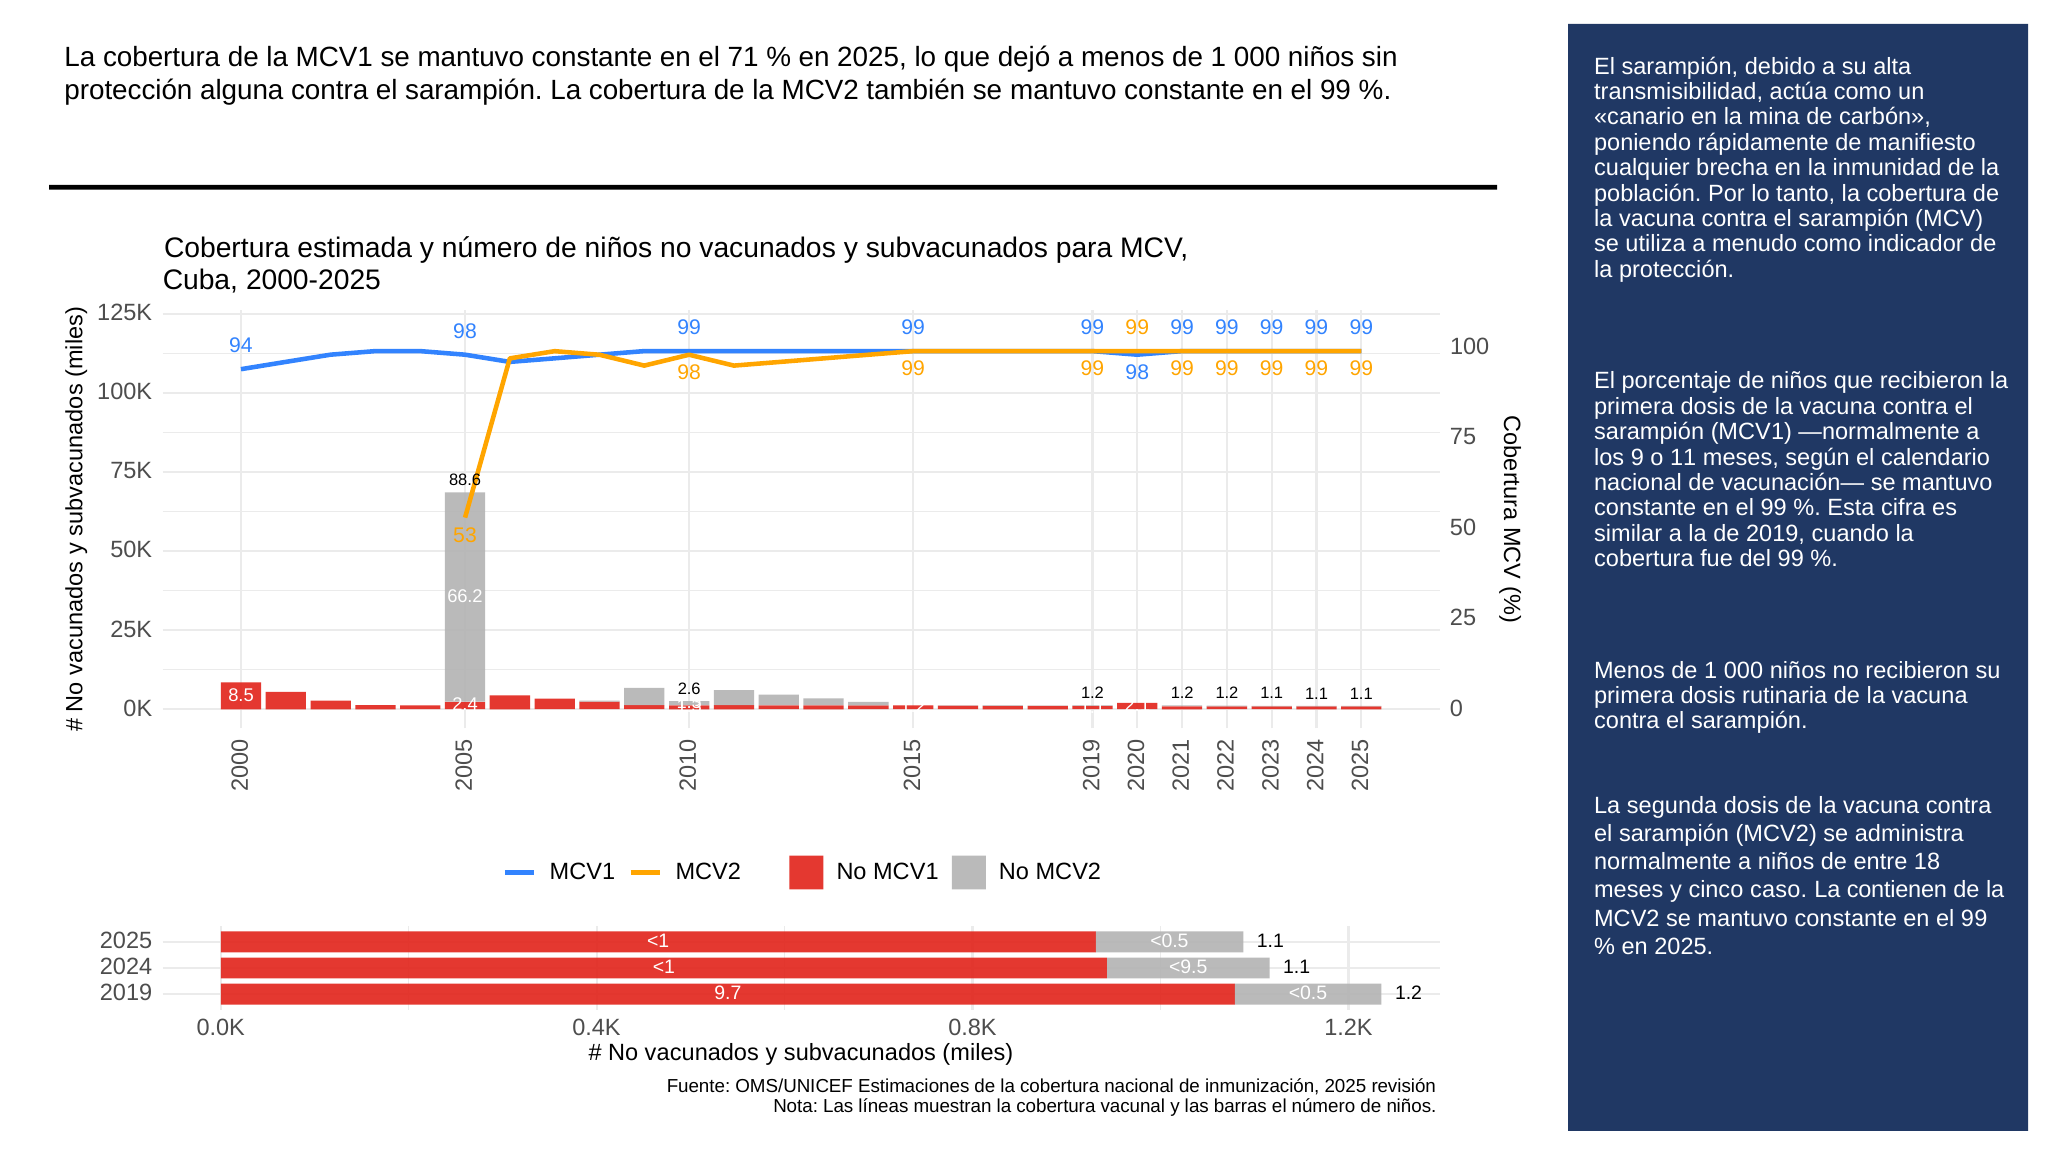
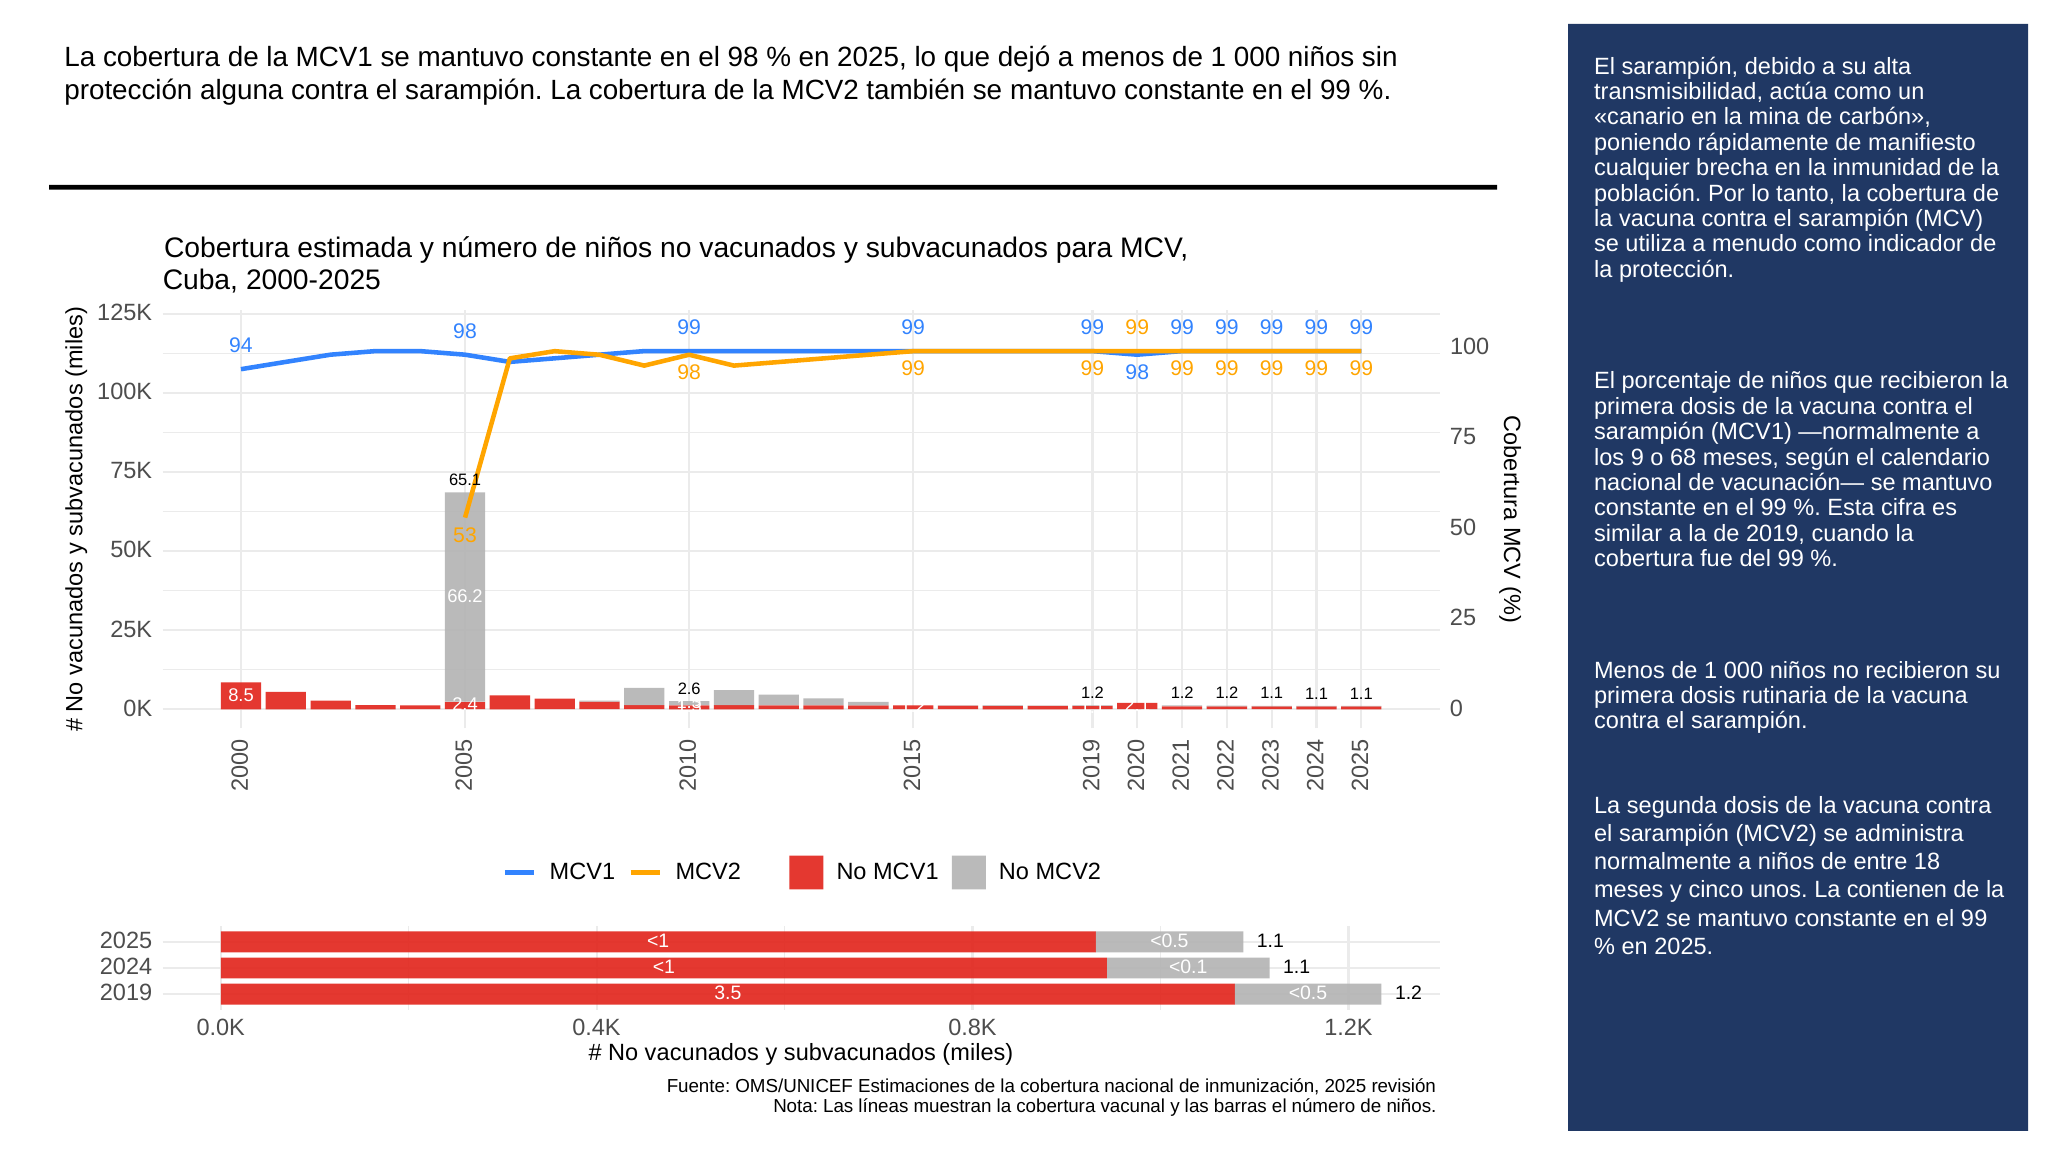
el 71: 71 -> 98
11: 11 -> 68
88.6: 88.6 -> 65.1
caso: caso -> unos
<9.5: <9.5 -> <0.1
9.7: 9.7 -> 3.5
